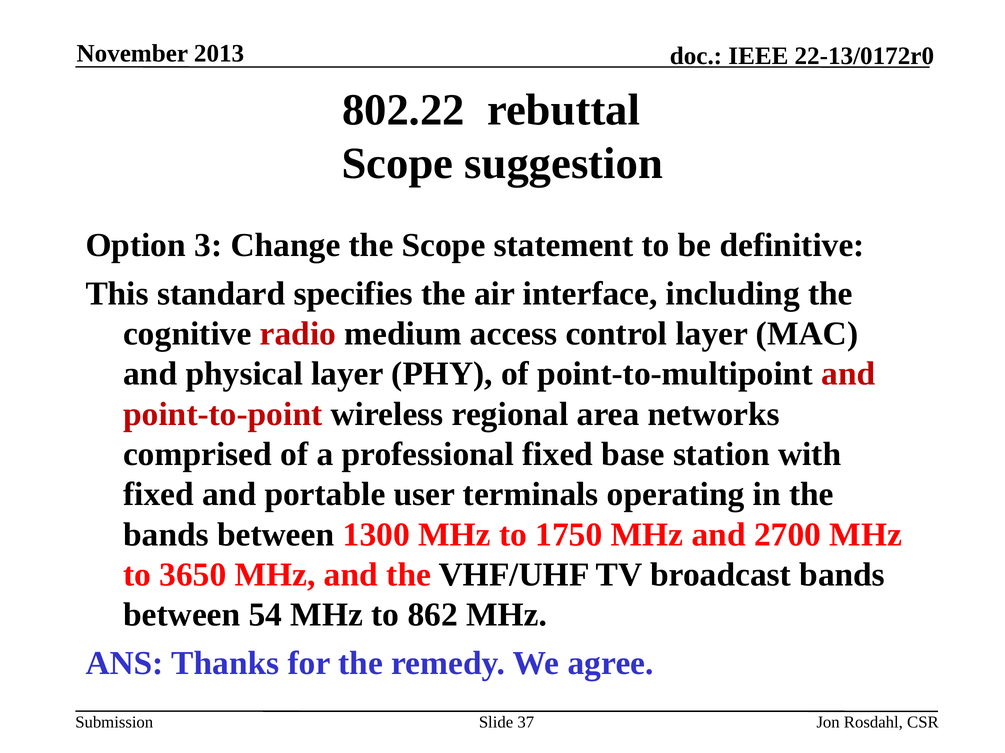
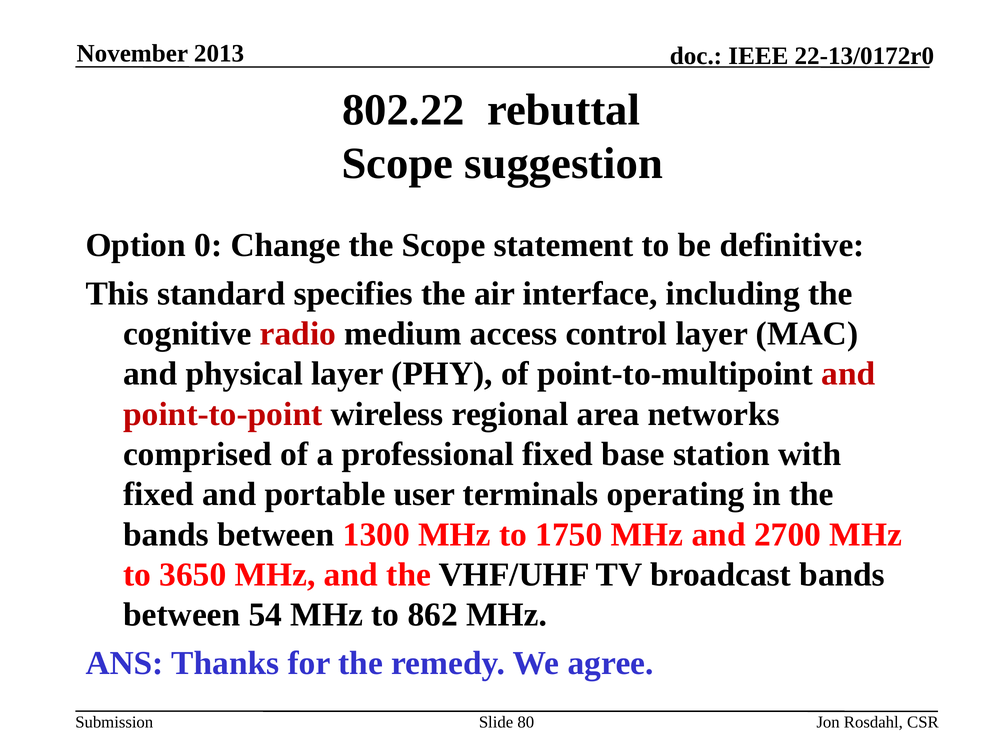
3: 3 -> 0
37: 37 -> 80
